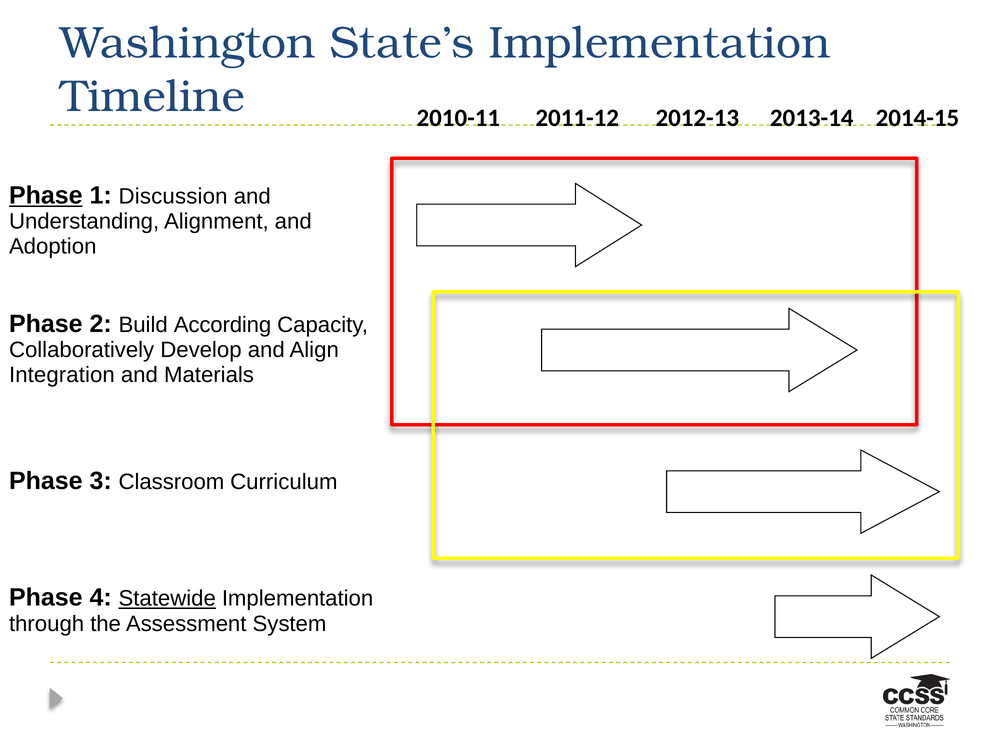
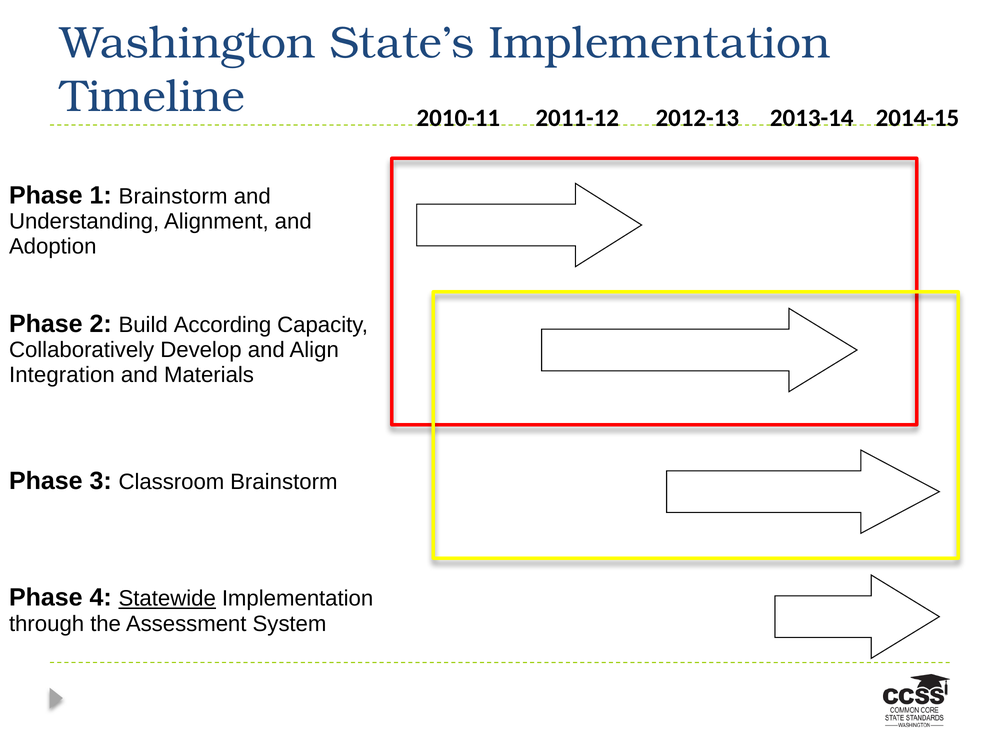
Phase at (46, 195) underline: present -> none
1 Discussion: Discussion -> Brainstorm
Classroom Curriculum: Curriculum -> Brainstorm
